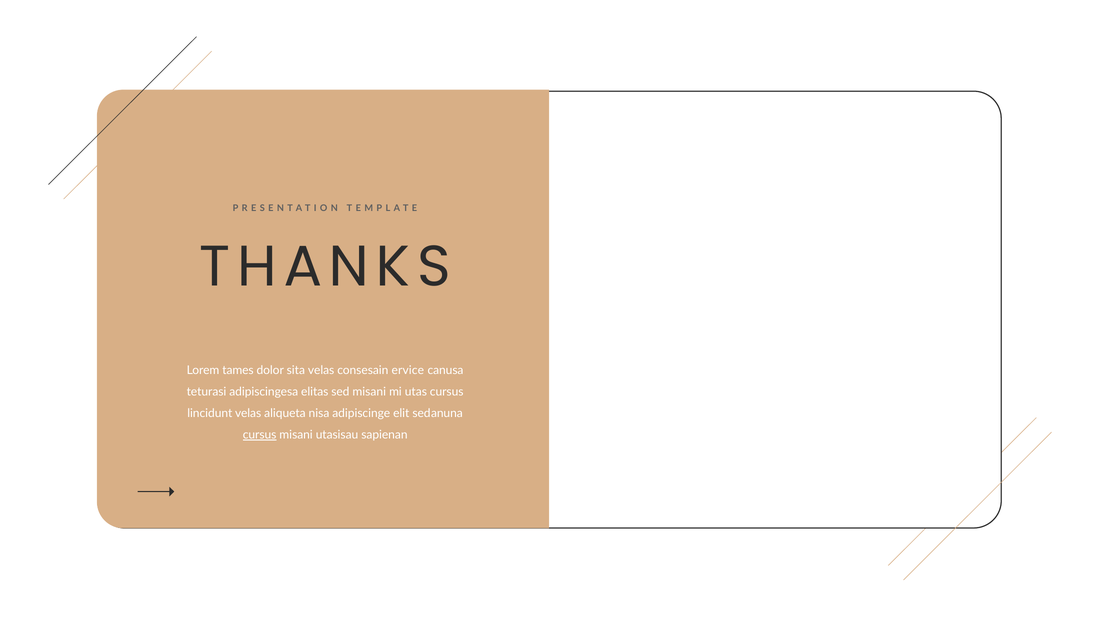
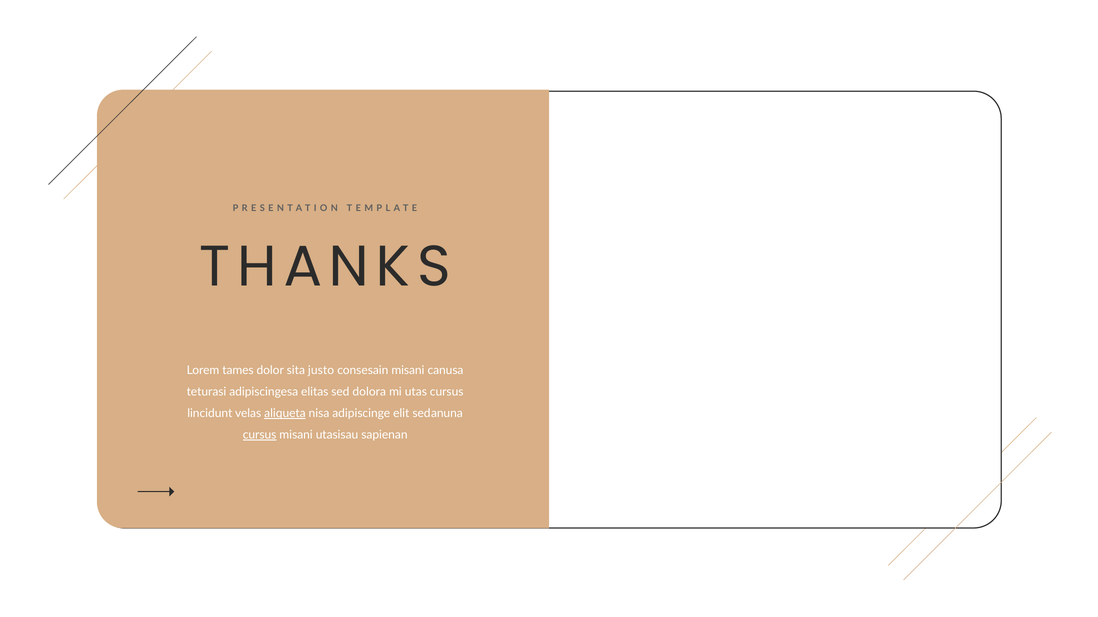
sita velas: velas -> justo
consesain ervice: ervice -> misani
sed misani: misani -> dolora
aliqueta underline: none -> present
